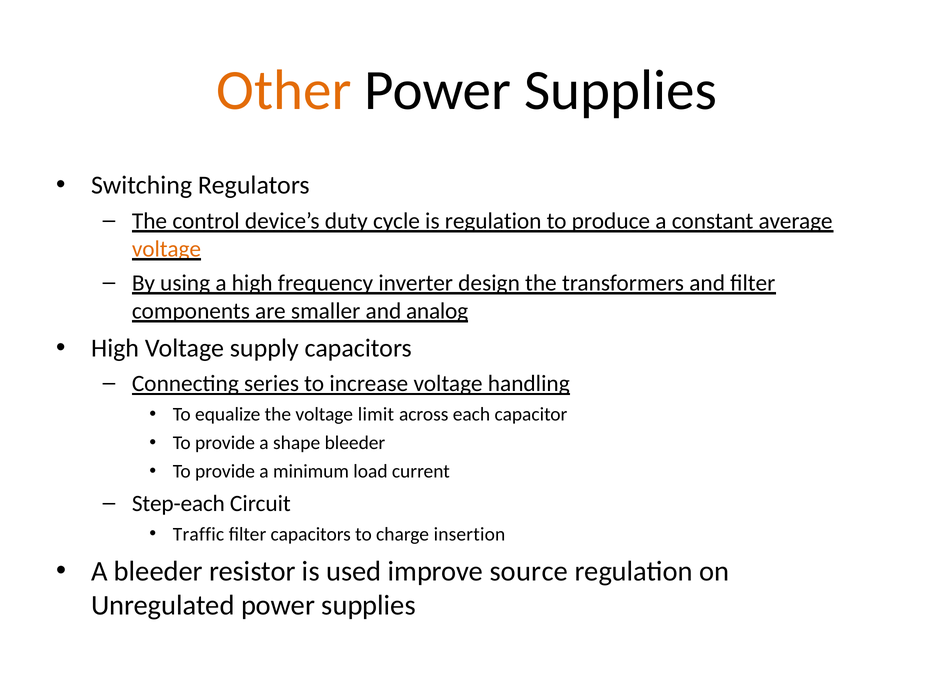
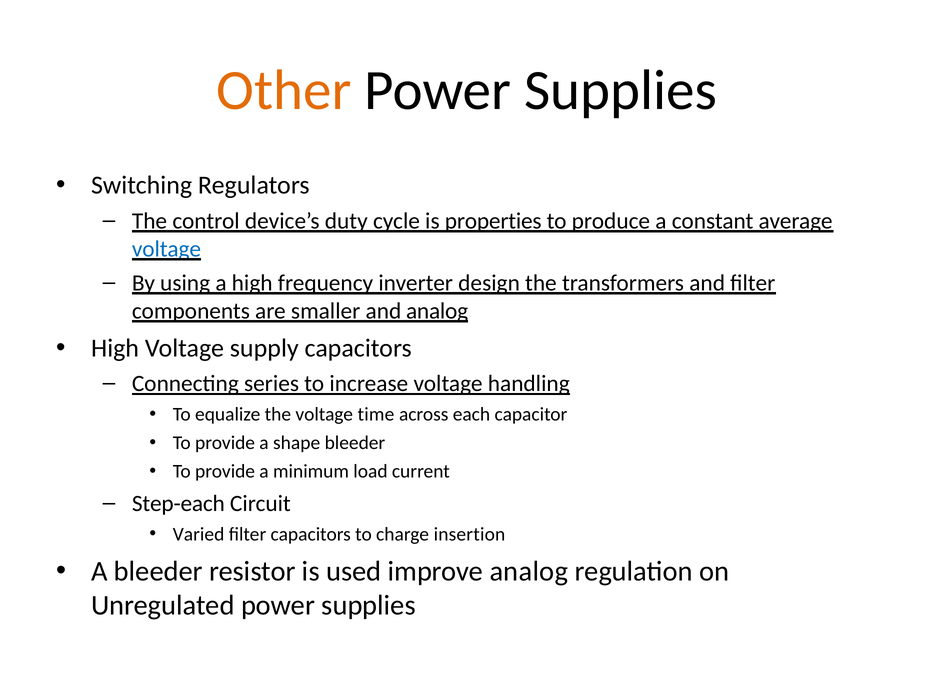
is regulation: regulation -> properties
voltage at (166, 249) colour: orange -> blue
limit: limit -> time
Traffic: Traffic -> Varied
improve source: source -> analog
